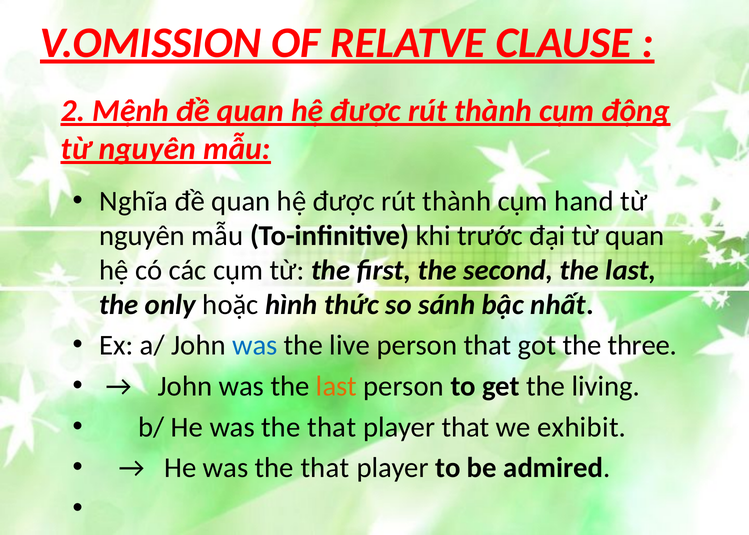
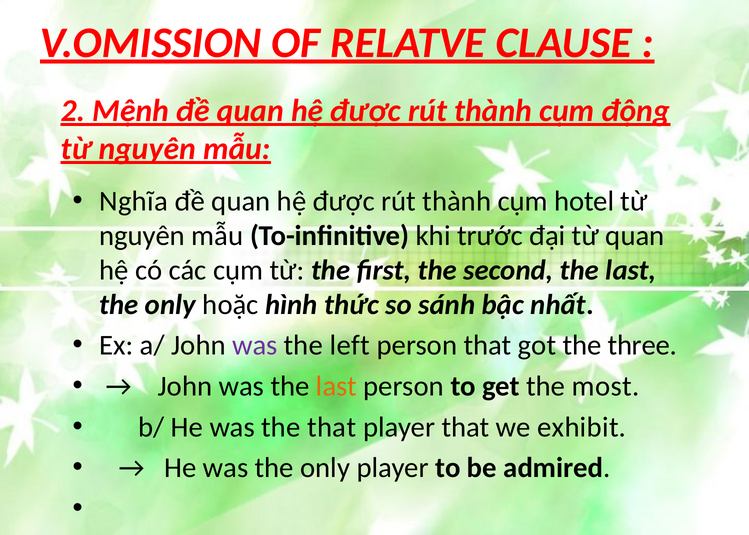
hand: hand -> hotel
was at (255, 345) colour: blue -> purple
live: live -> left
living: living -> most
that at (325, 468): that -> only
